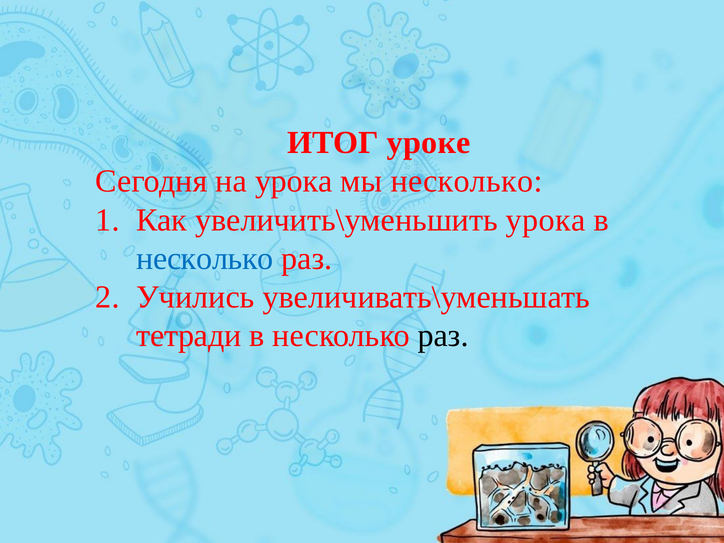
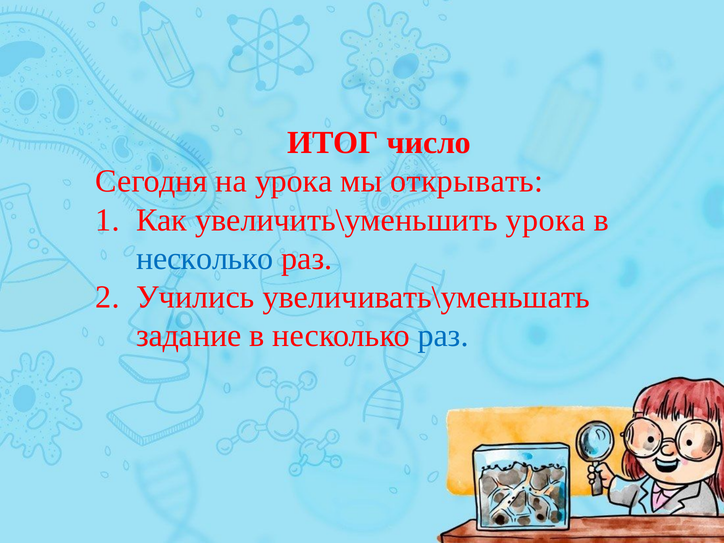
уроке: уроке -> число
мы несколько: несколько -> открывать
тетради: тетради -> задание
раз at (443, 336) colour: black -> blue
